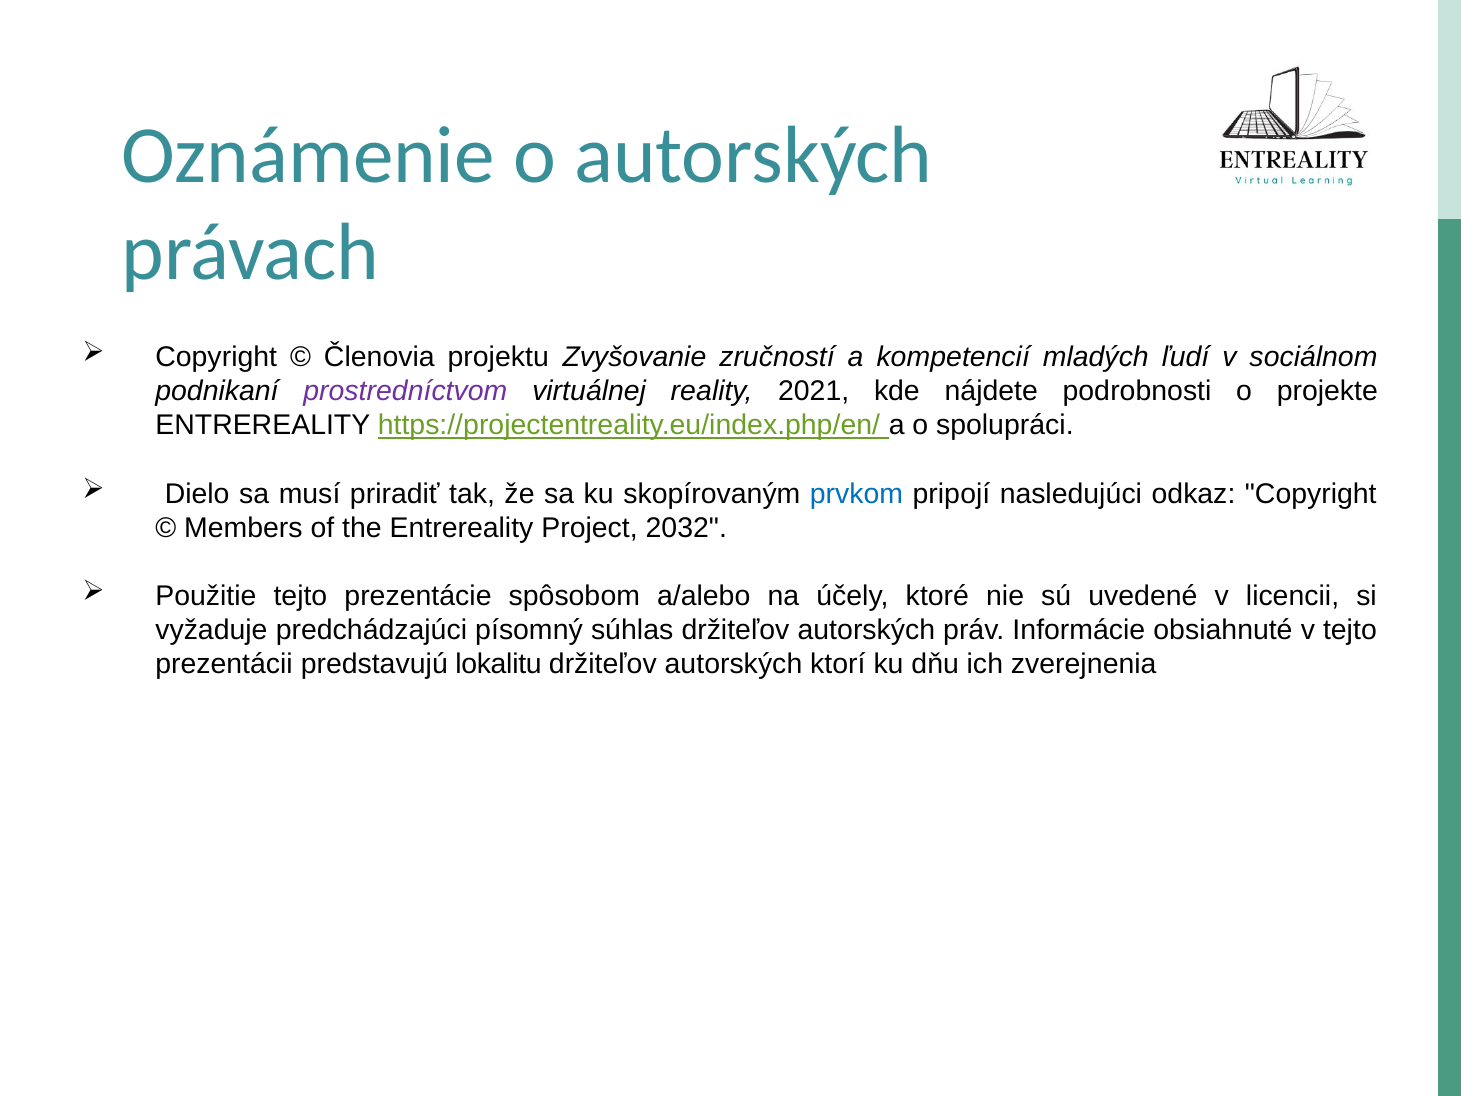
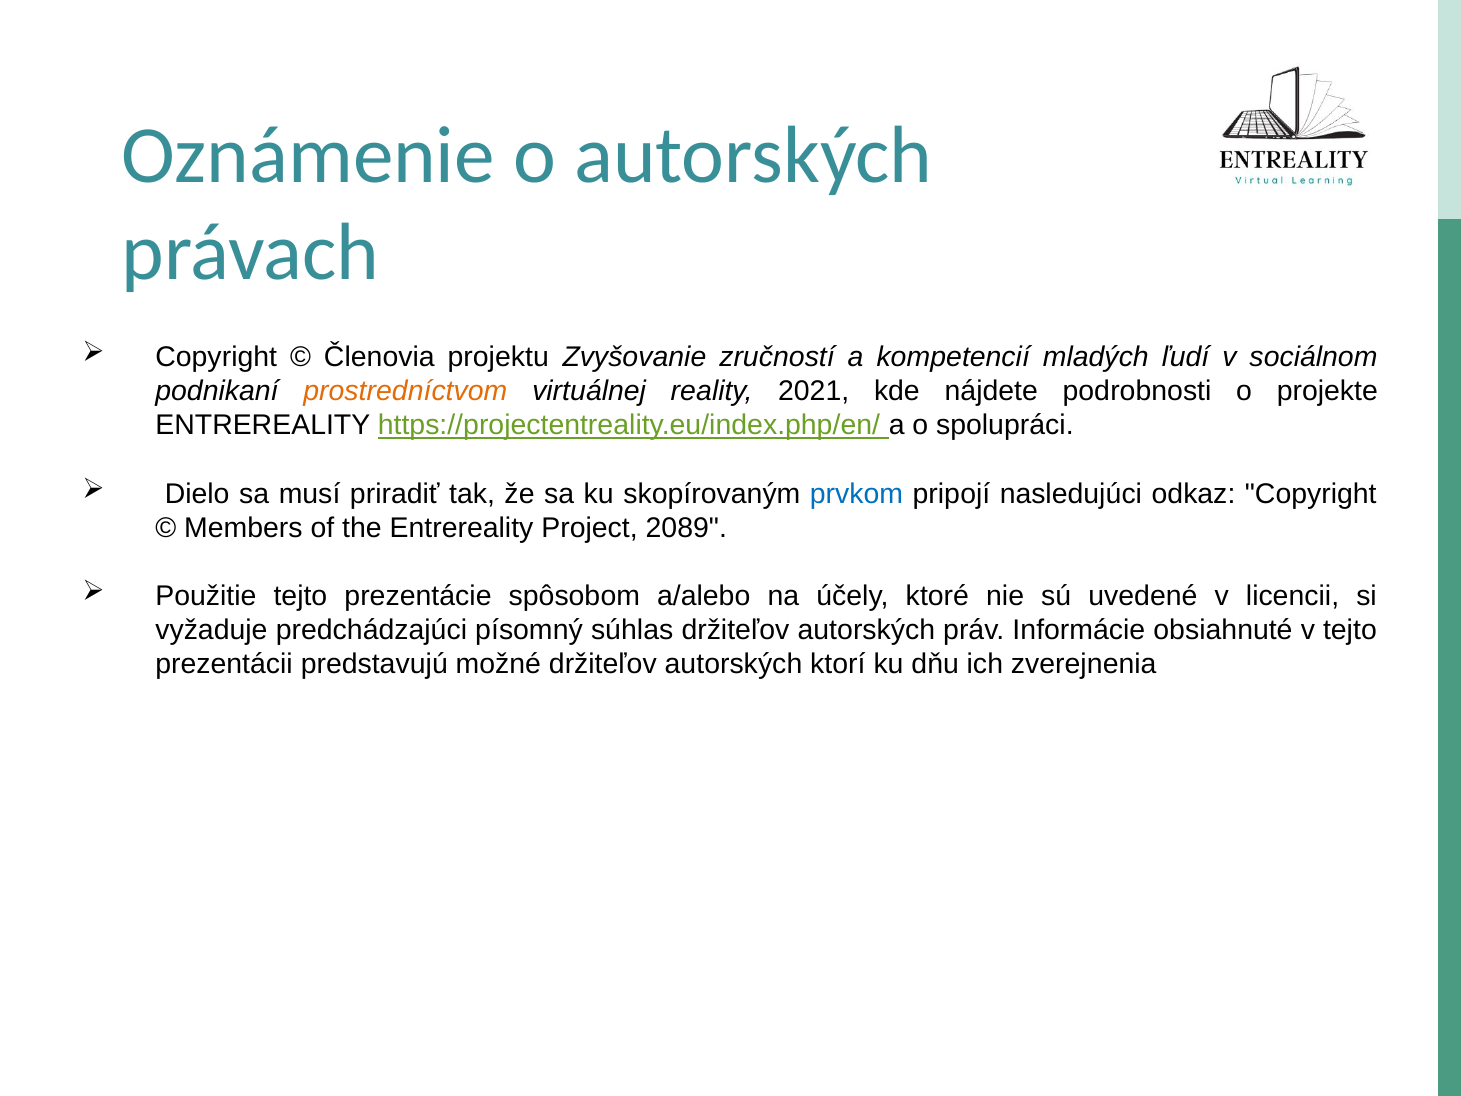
prostredníctvom colour: purple -> orange
2032: 2032 -> 2089
lokalitu: lokalitu -> možné
